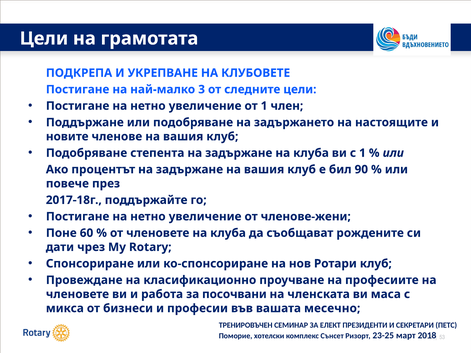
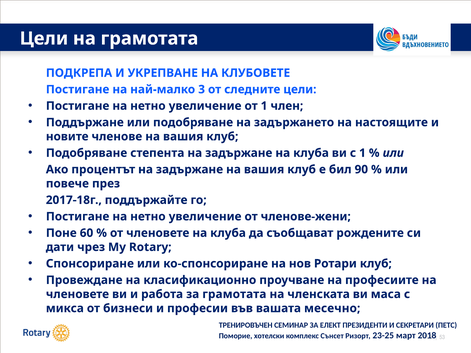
за посочвани: посочвани -> грамотата
